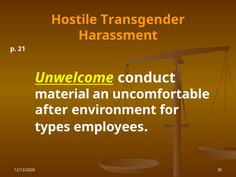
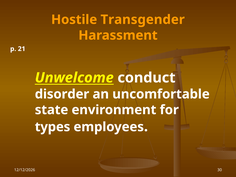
material: material -> disorder
after: after -> state
